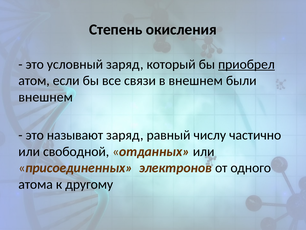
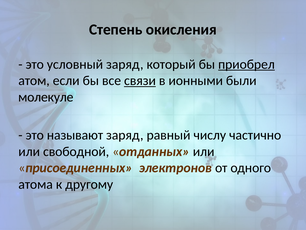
связи underline: none -> present
в внешнем: внешнем -> ионными
внешнем at (46, 97): внешнем -> молекуле
